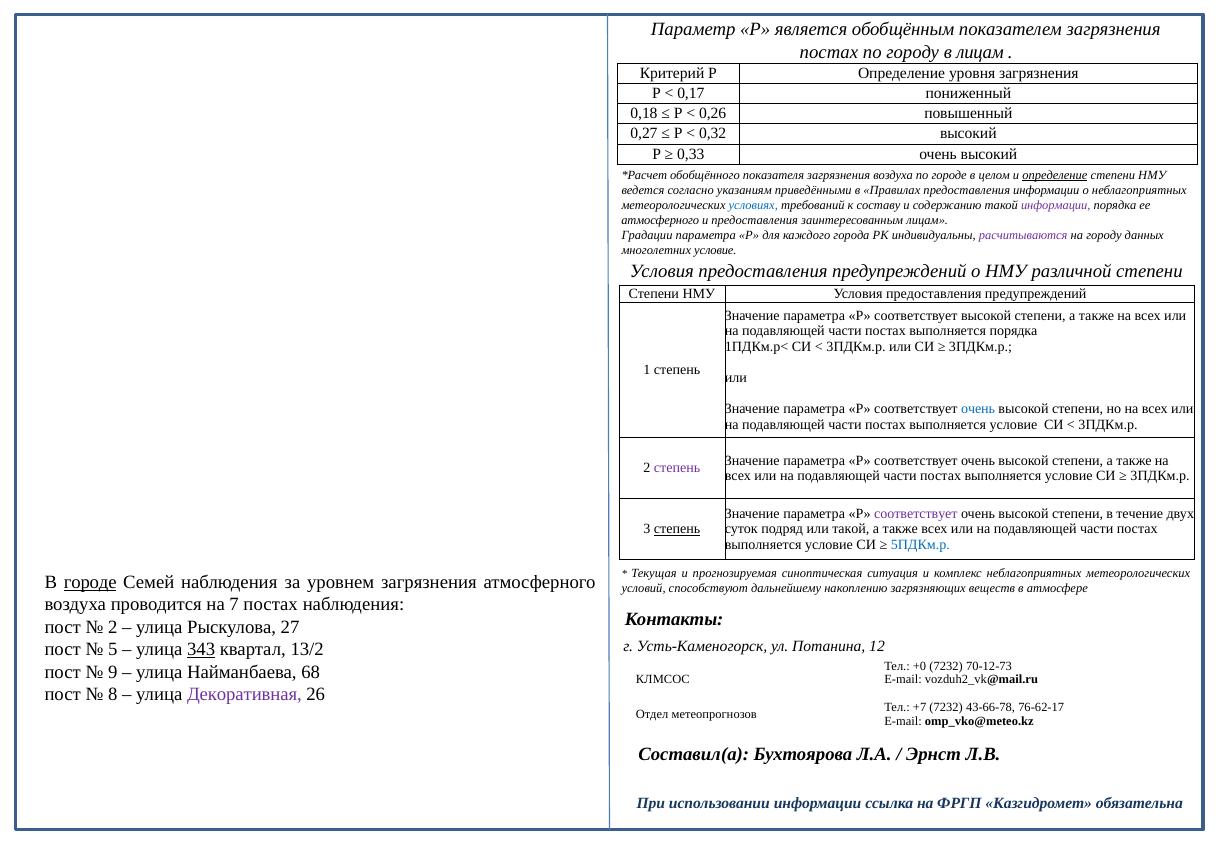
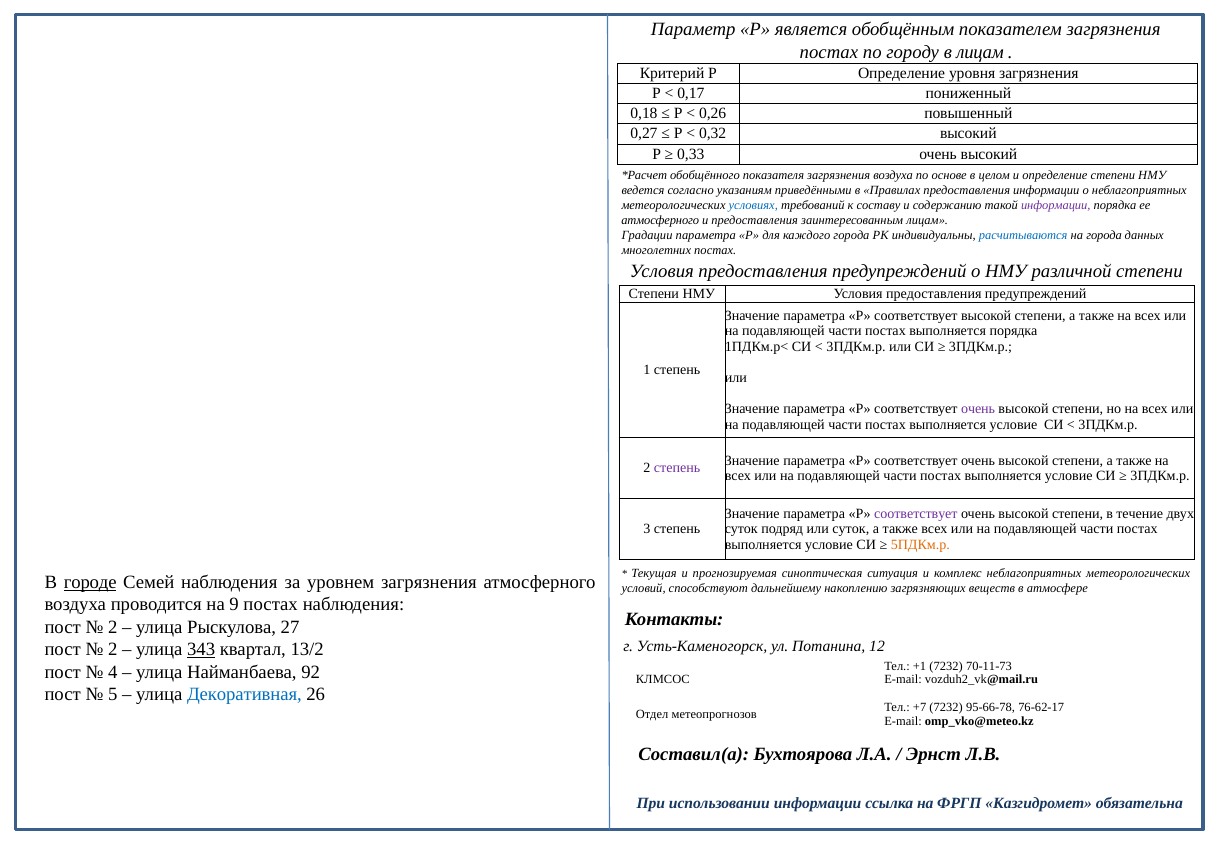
по городе: городе -> основе
определение at (1055, 175) underline: present -> none
расчитываются colour: purple -> blue
на городу: городу -> города
многолетних условие: условие -> постах
очень at (978, 409) colour: blue -> purple
степень at (677, 529) underline: present -> none
или такой: такой -> суток
5ПДКм.р colour: blue -> orange
7: 7 -> 9
5 at (113, 649): 5 -> 2
+0: +0 -> +1
70-12-73: 70-12-73 -> 70-11-73
9: 9 -> 4
68: 68 -> 92
8: 8 -> 5
Декоративная colour: purple -> blue
43-66-78: 43-66-78 -> 95-66-78
